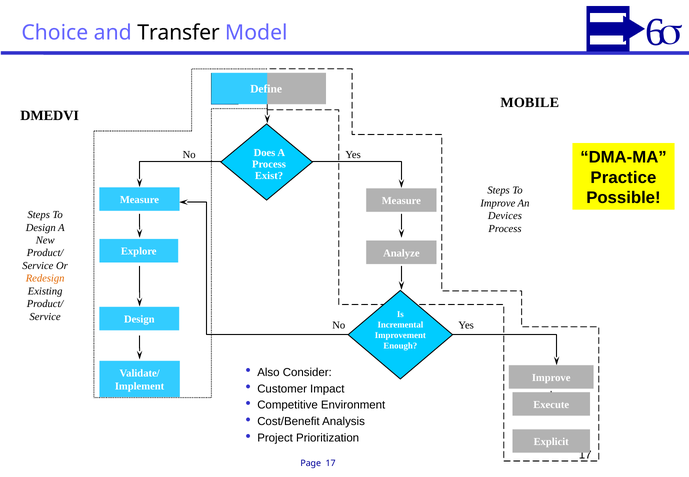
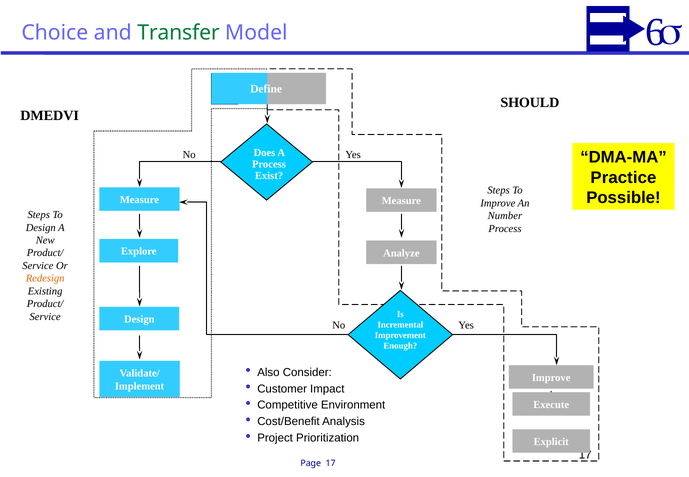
Transfer colour: black -> green
MOBILE: MOBILE -> SHOULD
Devices: Devices -> Number
